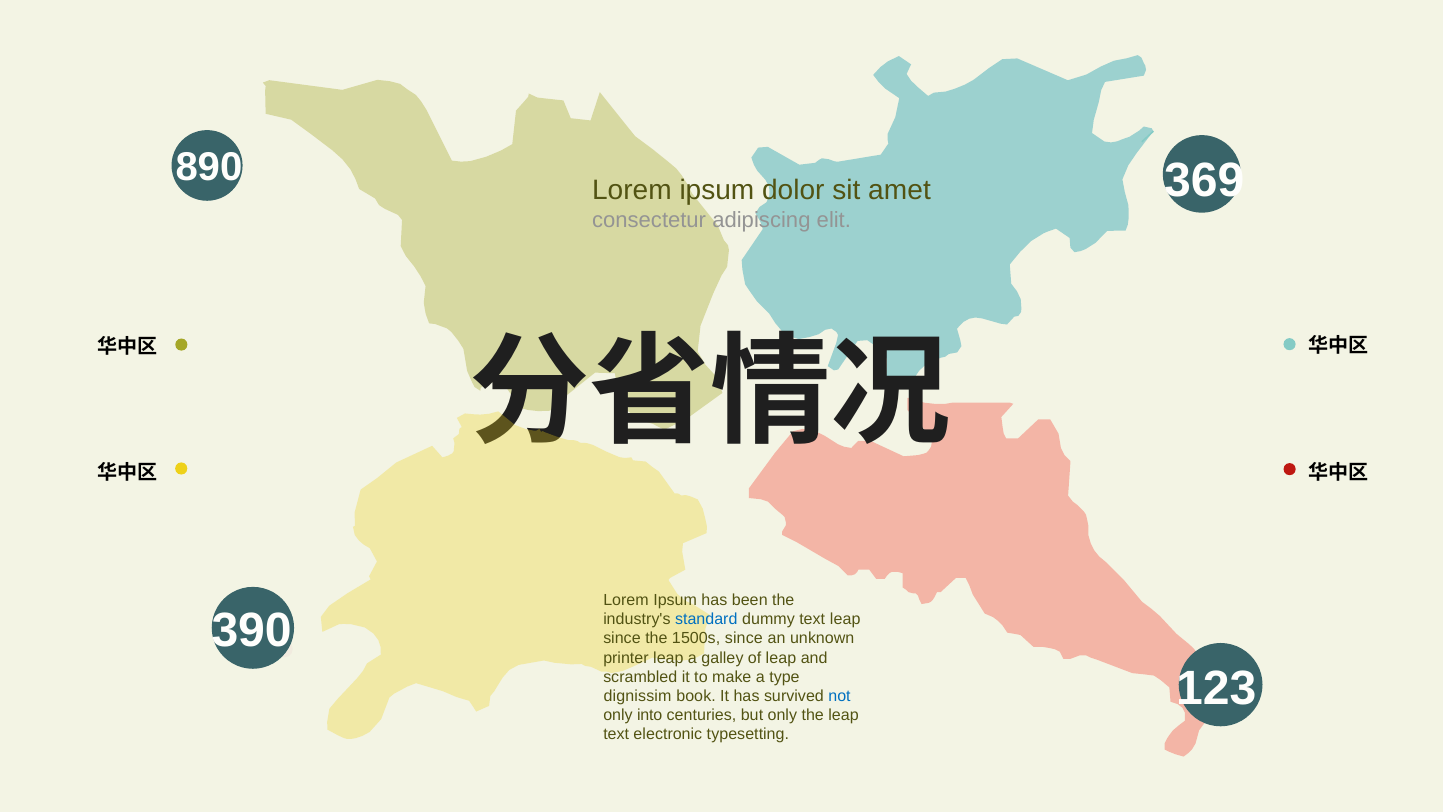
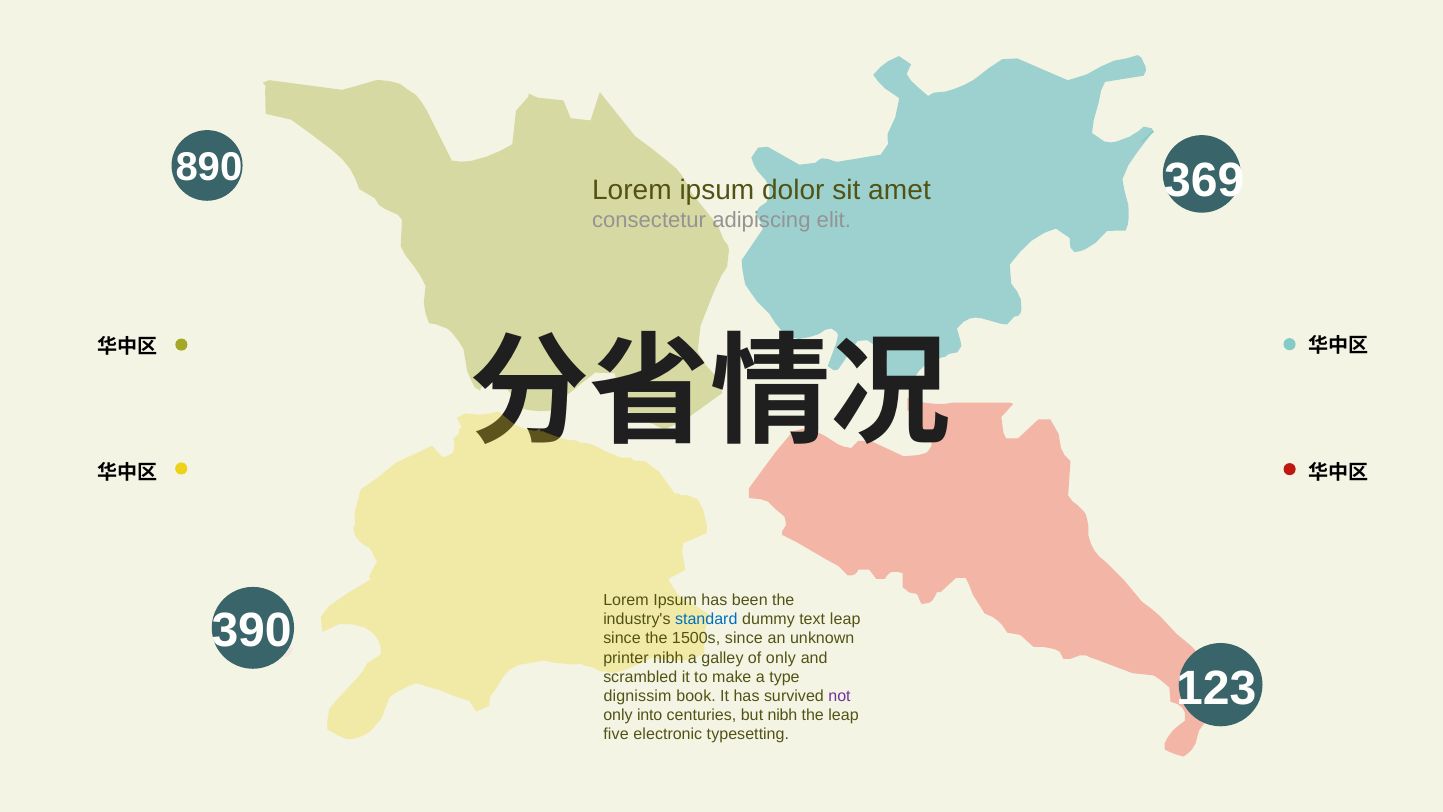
printer leap: leap -> nibh
of leap: leap -> only
not colour: blue -> purple
but only: only -> nibh
text at (616, 734): text -> five
